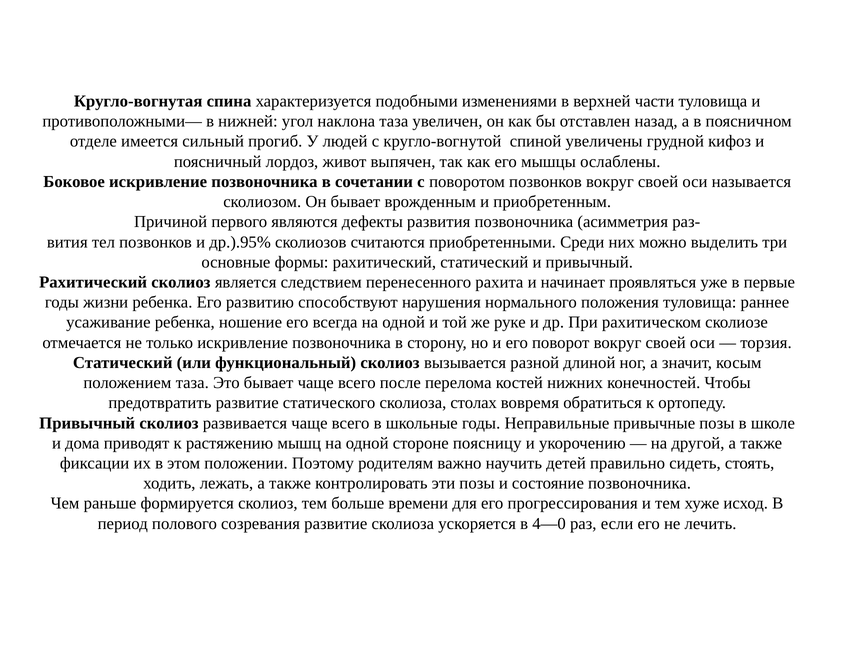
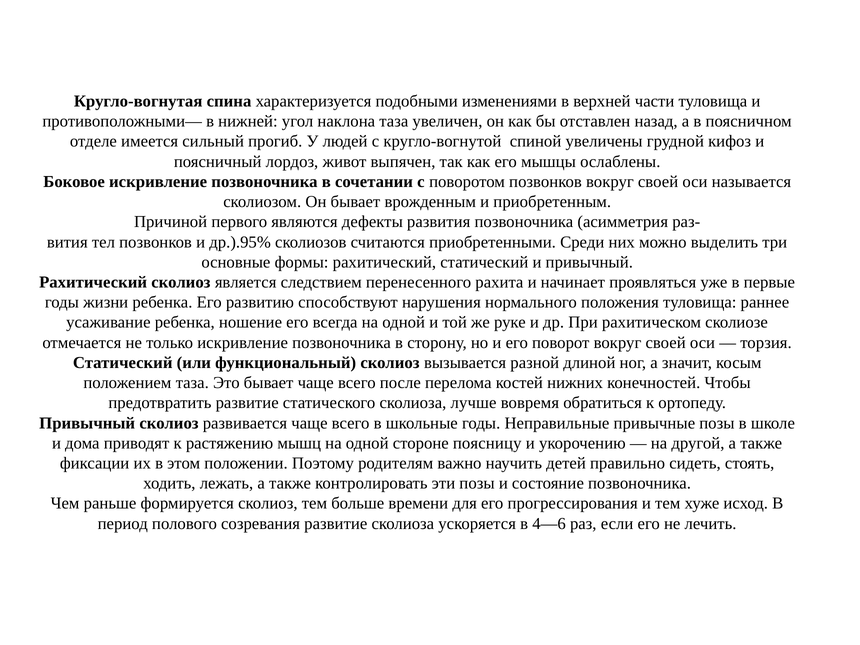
столах: столах -> лучше
4—0: 4—0 -> 4—6
